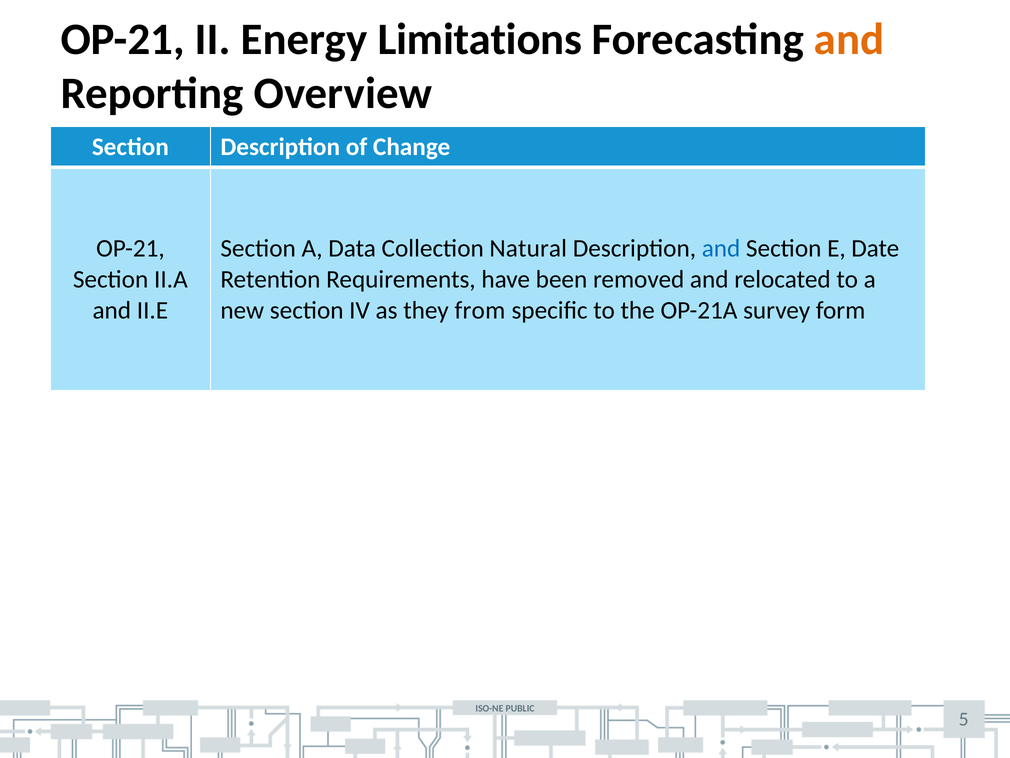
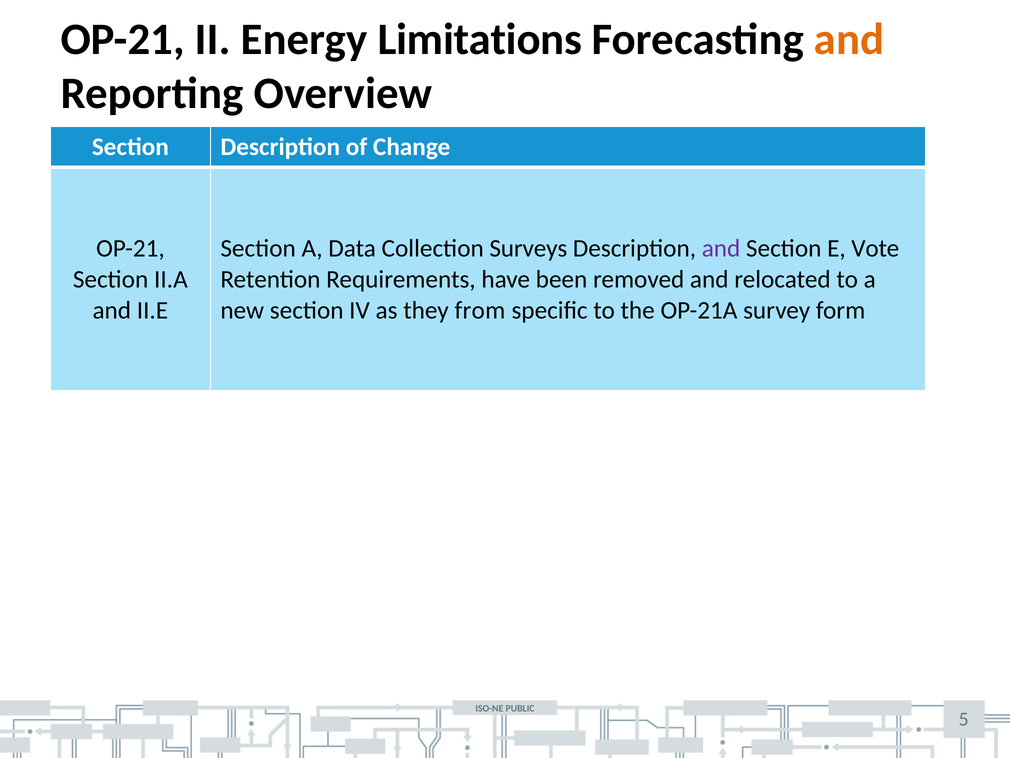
Natural: Natural -> Surveys
and at (721, 248) colour: blue -> purple
Date: Date -> Vote
